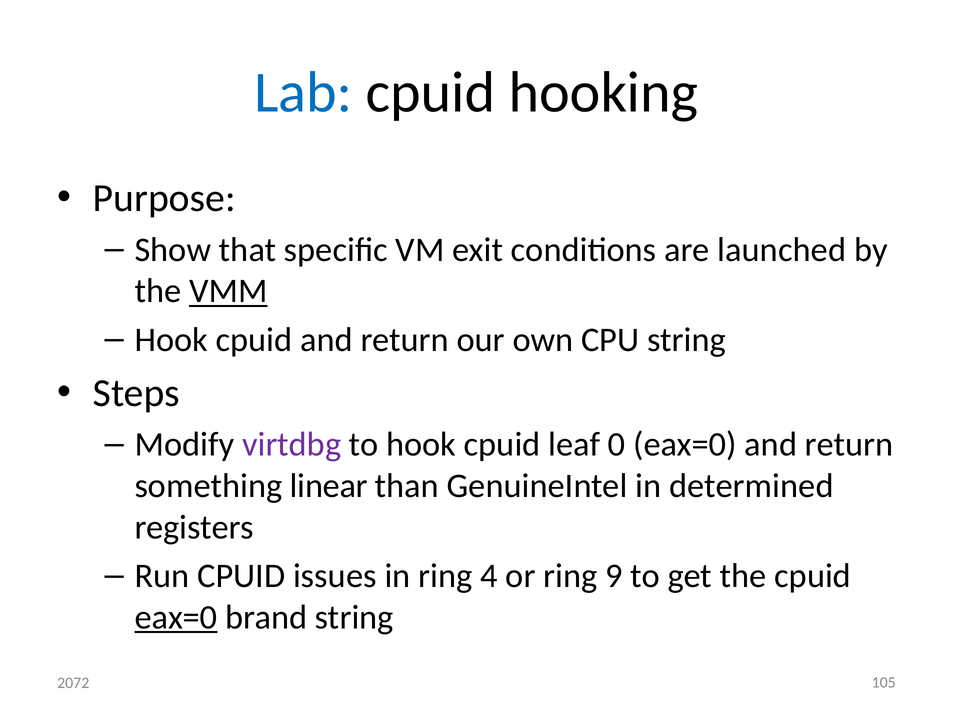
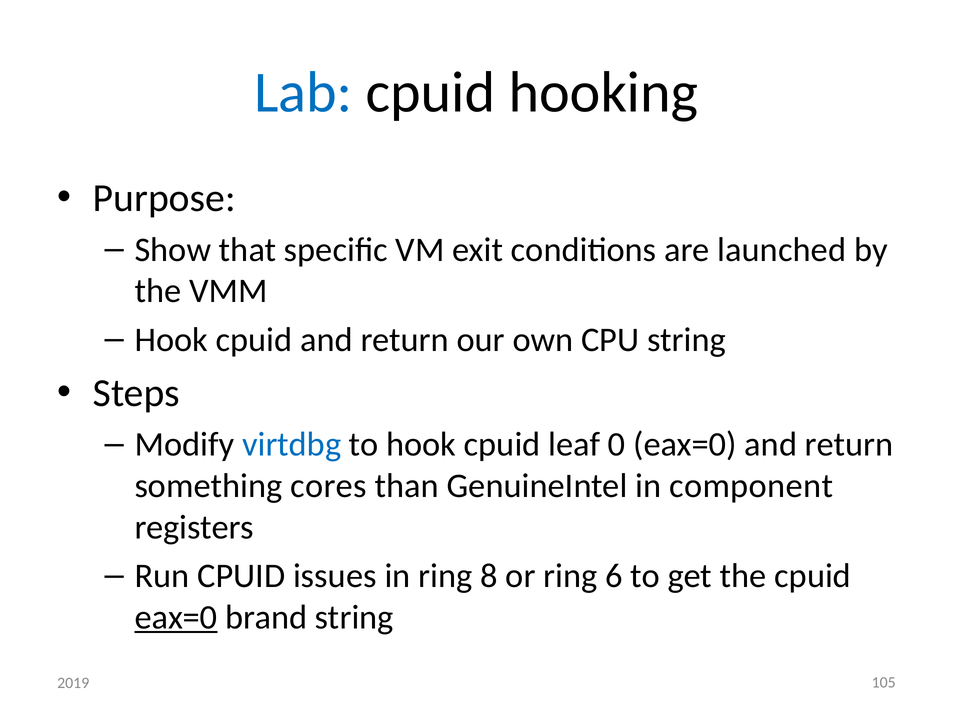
VMM underline: present -> none
virtdbg colour: purple -> blue
linear: linear -> cores
determined: determined -> component
4: 4 -> 8
9: 9 -> 6
2072: 2072 -> 2019
